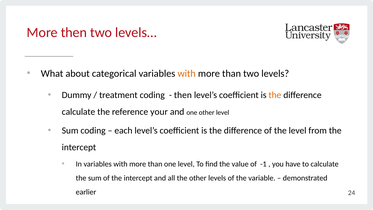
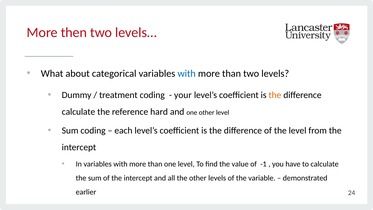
with at (187, 73) colour: orange -> blue
then at (183, 95): then -> your
your: your -> hard
